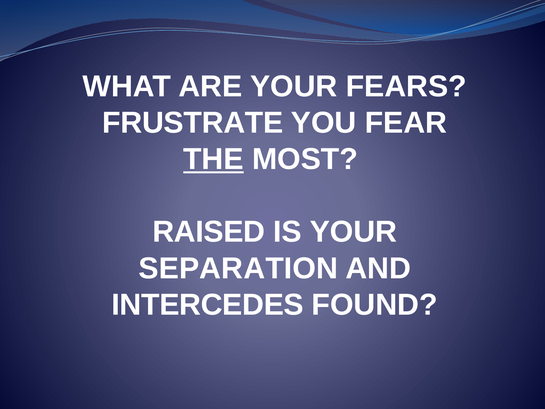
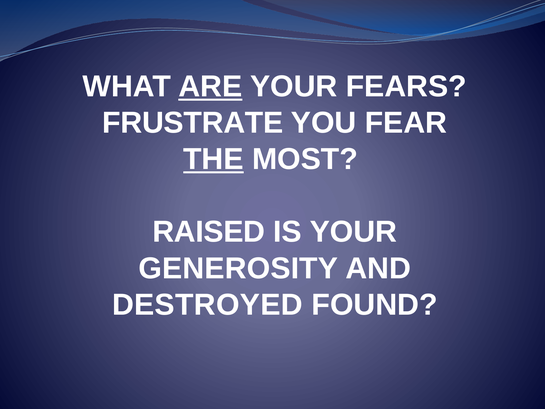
ARE underline: none -> present
SEPARATION: SEPARATION -> GENEROSITY
INTERCEDES: INTERCEDES -> DESTROYED
